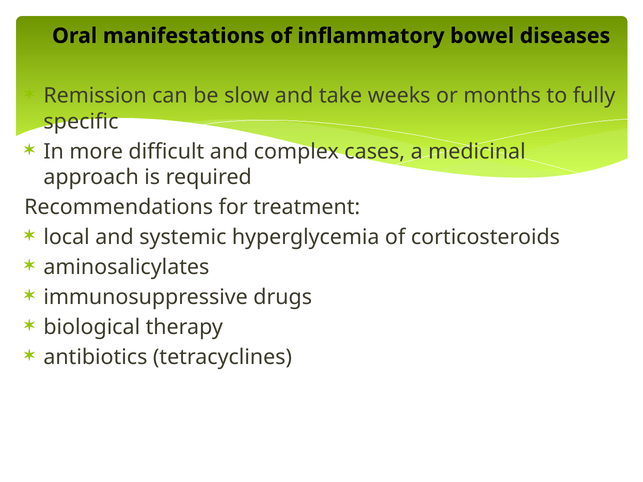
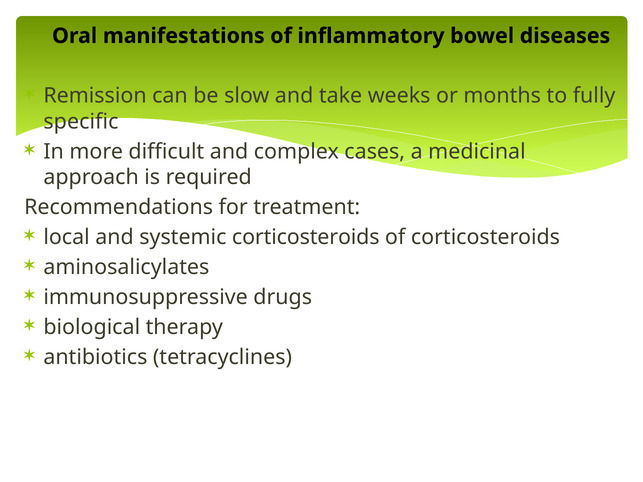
systemic hyperglycemia: hyperglycemia -> corticosteroids
